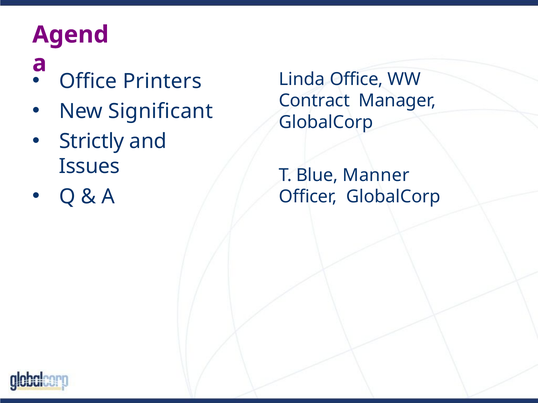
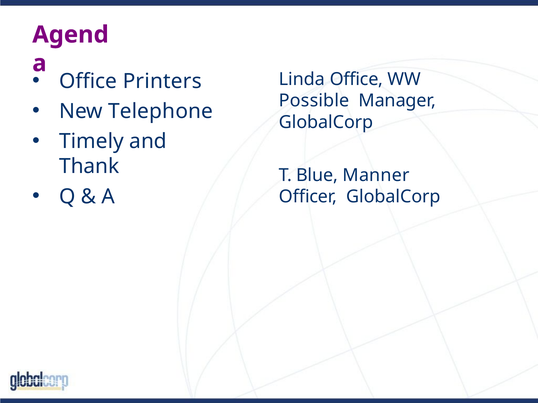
Contract: Contract -> Possible
Significant: Significant -> Telephone
Strictly: Strictly -> Timely
Issues: Issues -> Thank
